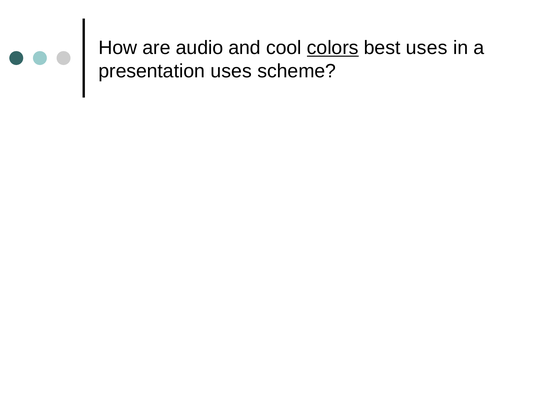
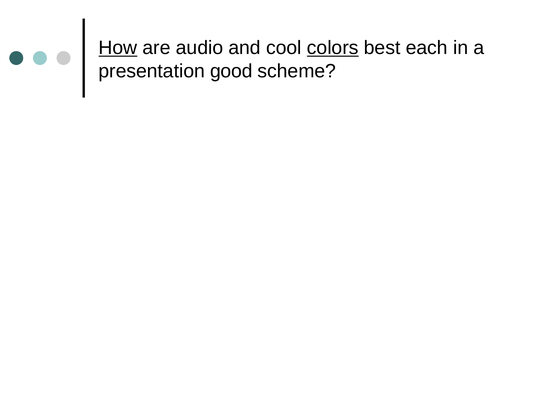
How underline: none -> present
best uses: uses -> each
presentation uses: uses -> good
